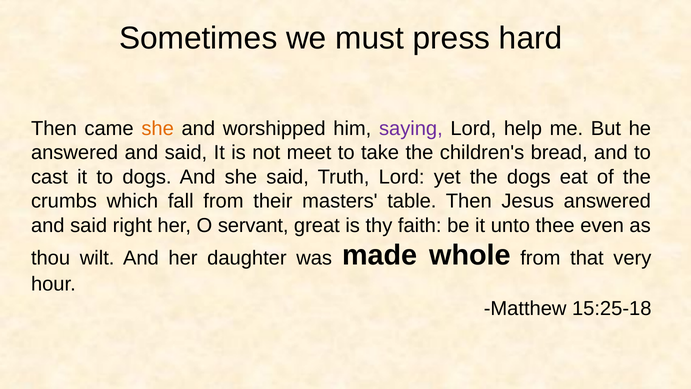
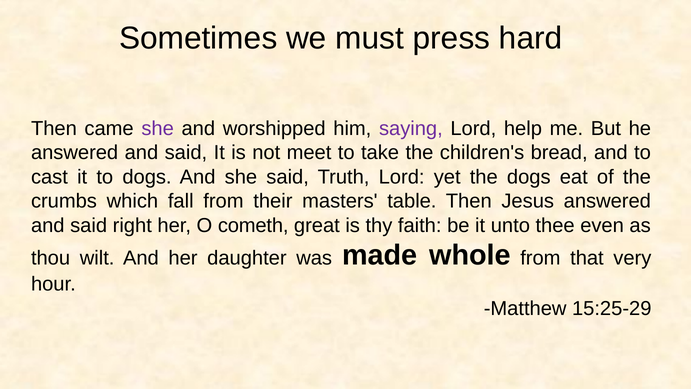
she at (158, 128) colour: orange -> purple
servant: servant -> cometh
15:25-18: 15:25-18 -> 15:25-29
